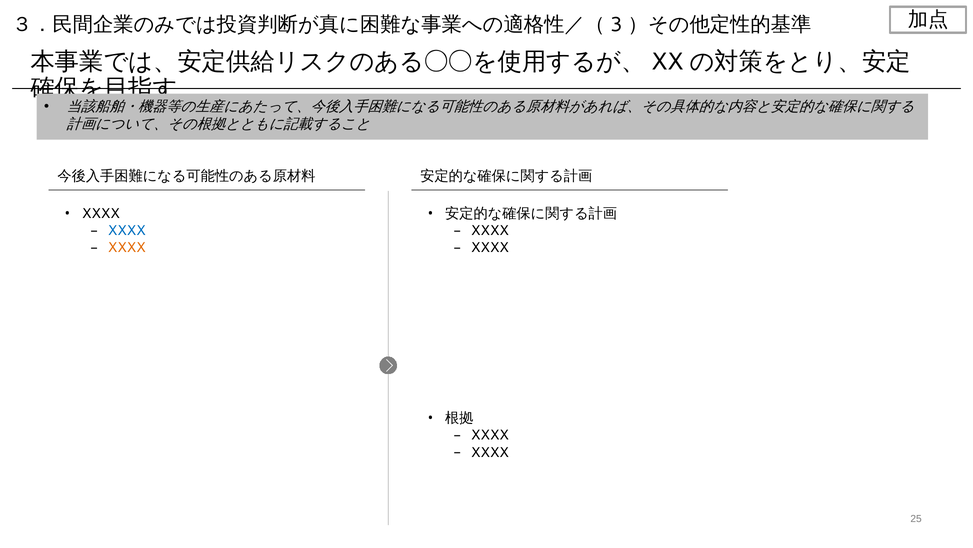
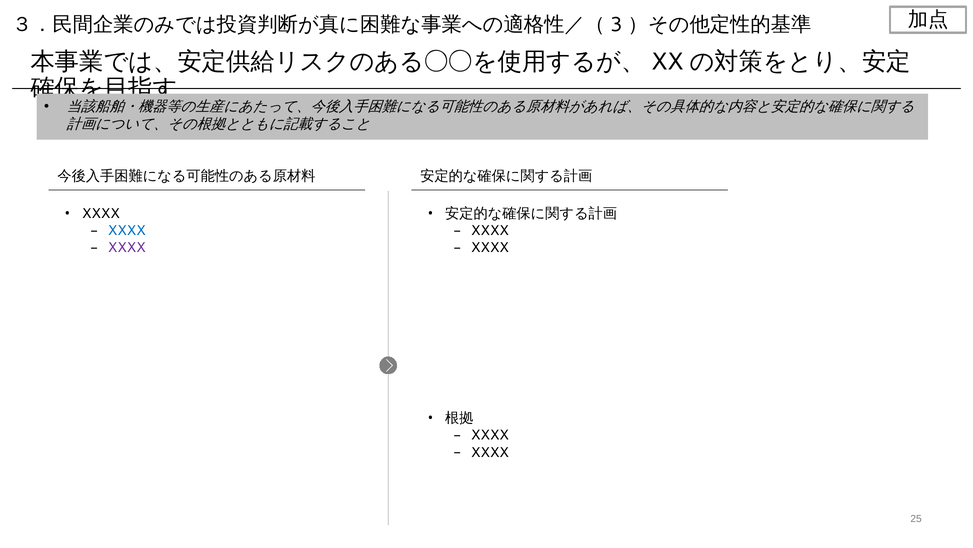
XXXX at (127, 247) colour: orange -> purple
